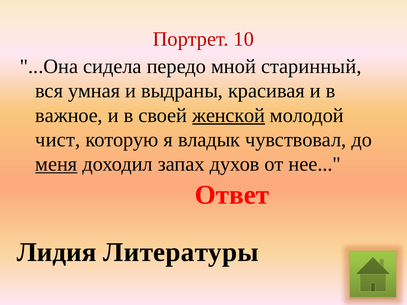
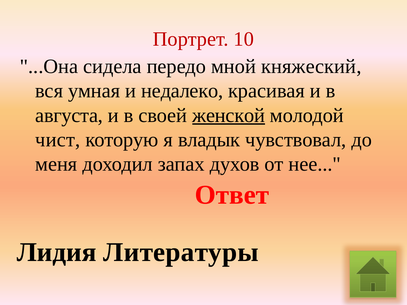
старинный: старинный -> княжеский
выдраны: выдраны -> недалеко
важное: важное -> августа
меня underline: present -> none
